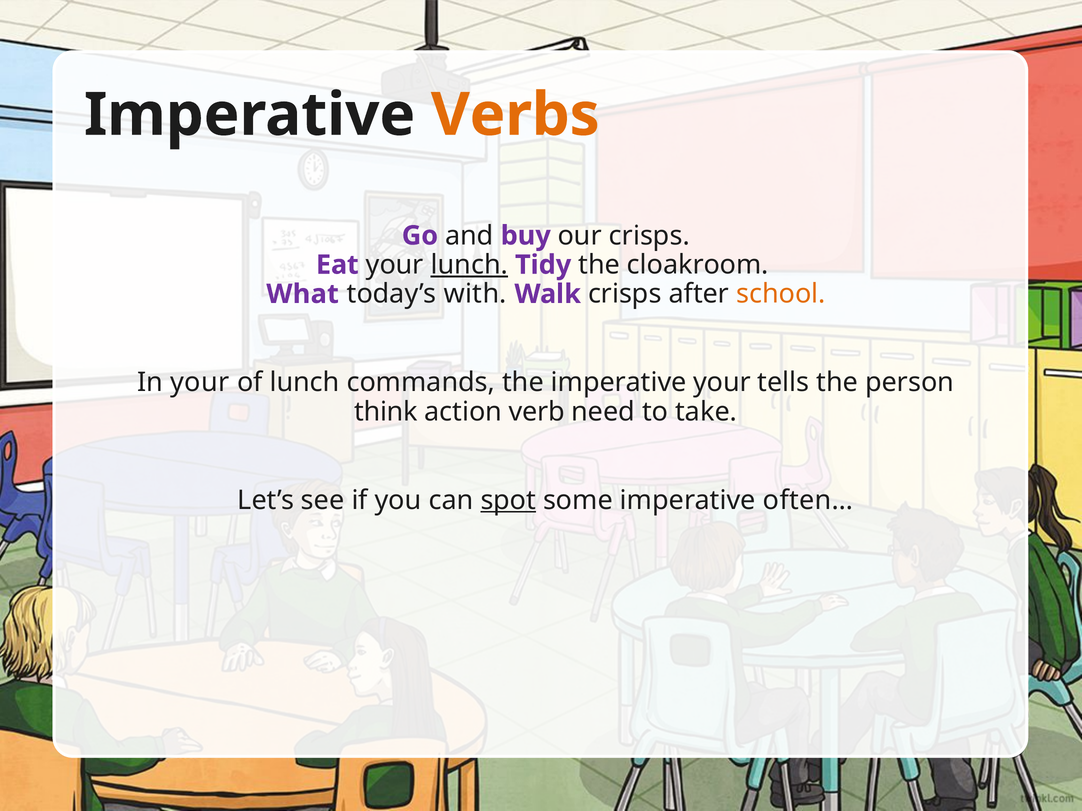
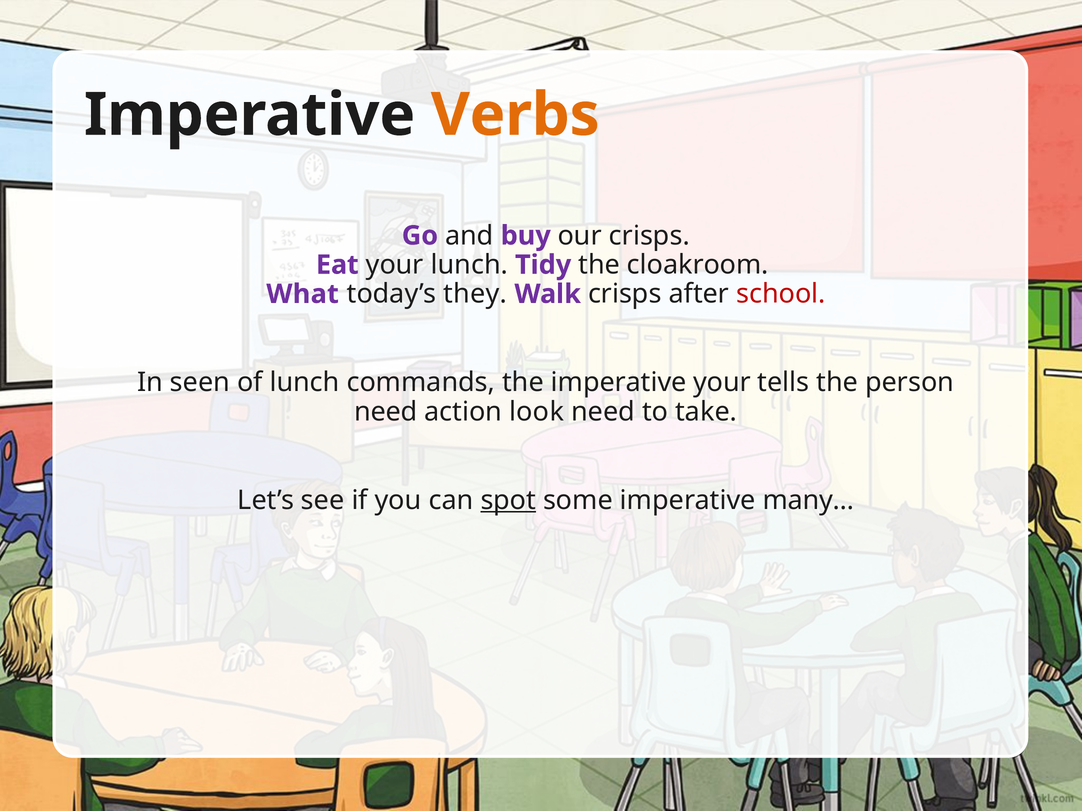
lunch at (469, 265) underline: present -> none
with: with -> they
school colour: orange -> red
In your: your -> seen
think at (386, 412): think -> need
verb: verb -> look
often…: often… -> many…
